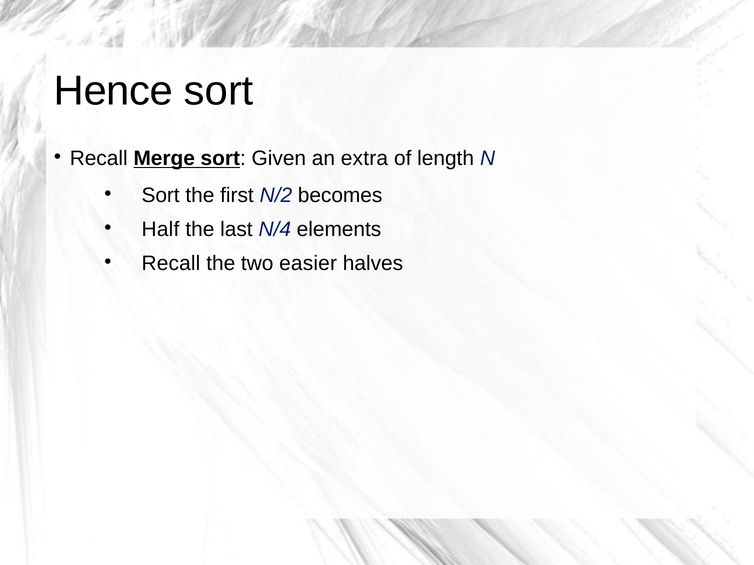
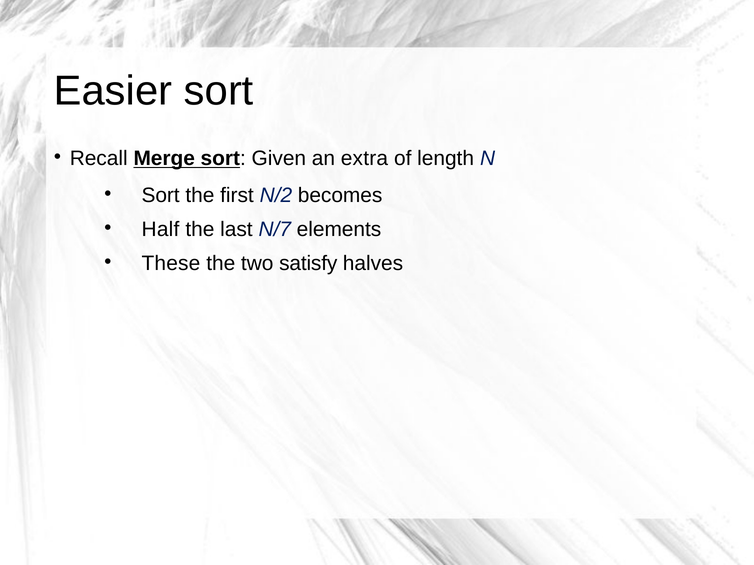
Hence: Hence -> Easier
N/4: N/4 -> N/7
Recall at (171, 264): Recall -> These
easier: easier -> satisfy
